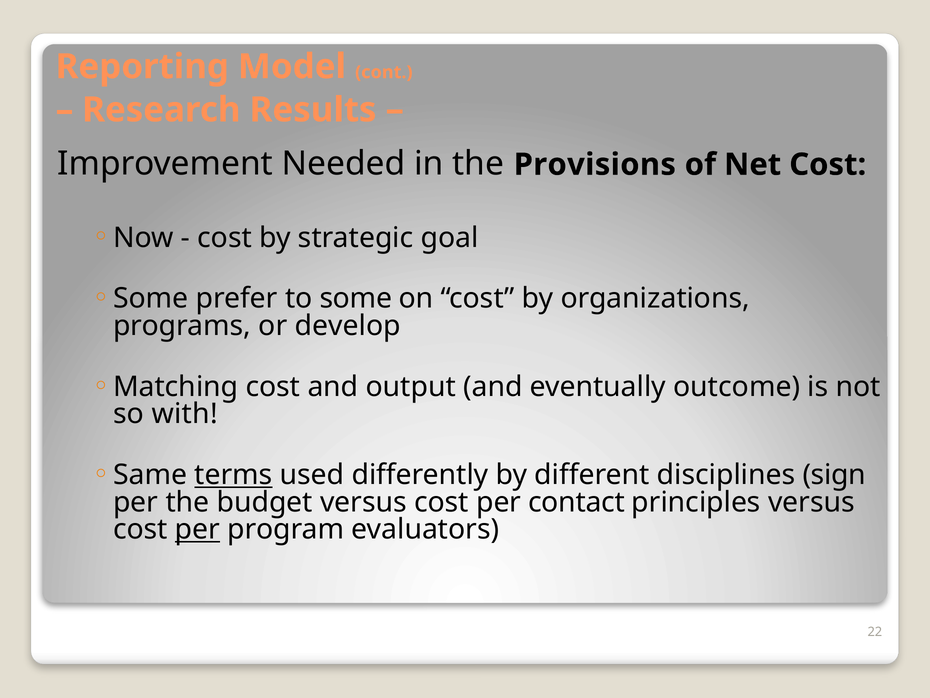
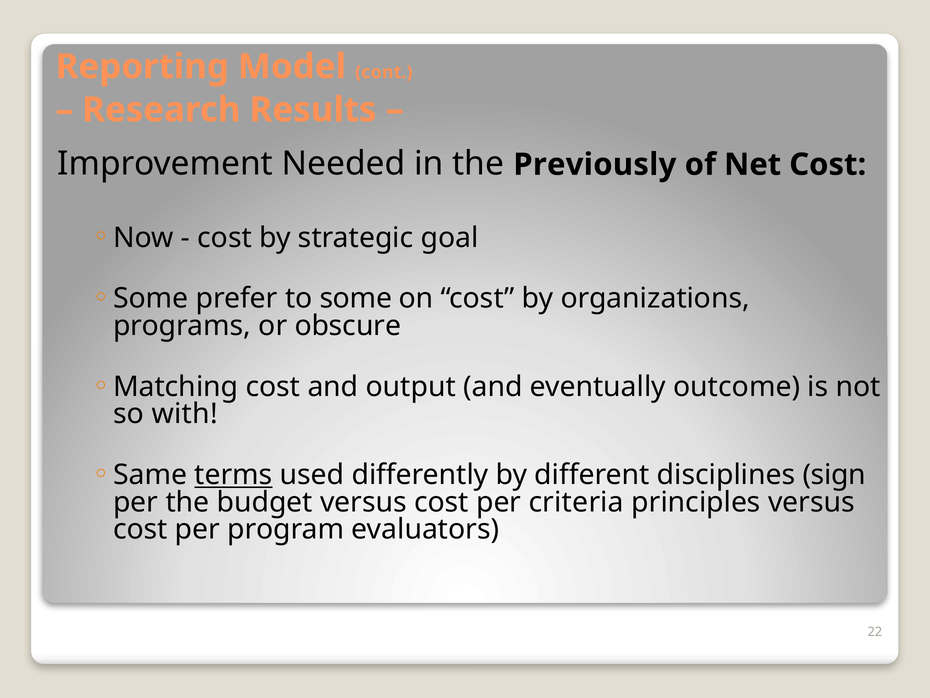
Provisions: Provisions -> Previously
develop: develop -> obscure
contact: contact -> criteria
per at (198, 529) underline: present -> none
